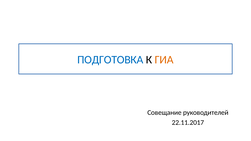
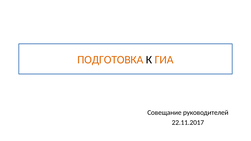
ПОДГОТОВКА colour: blue -> orange
